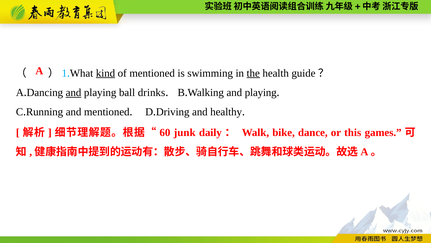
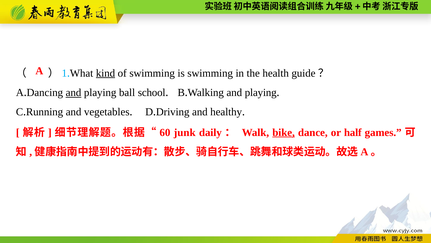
of mentioned: mentioned -> swimming
the underline: present -> none
drinks: drinks -> school
and mentioned: mentioned -> vegetables
bike underline: none -> present
this: this -> half
